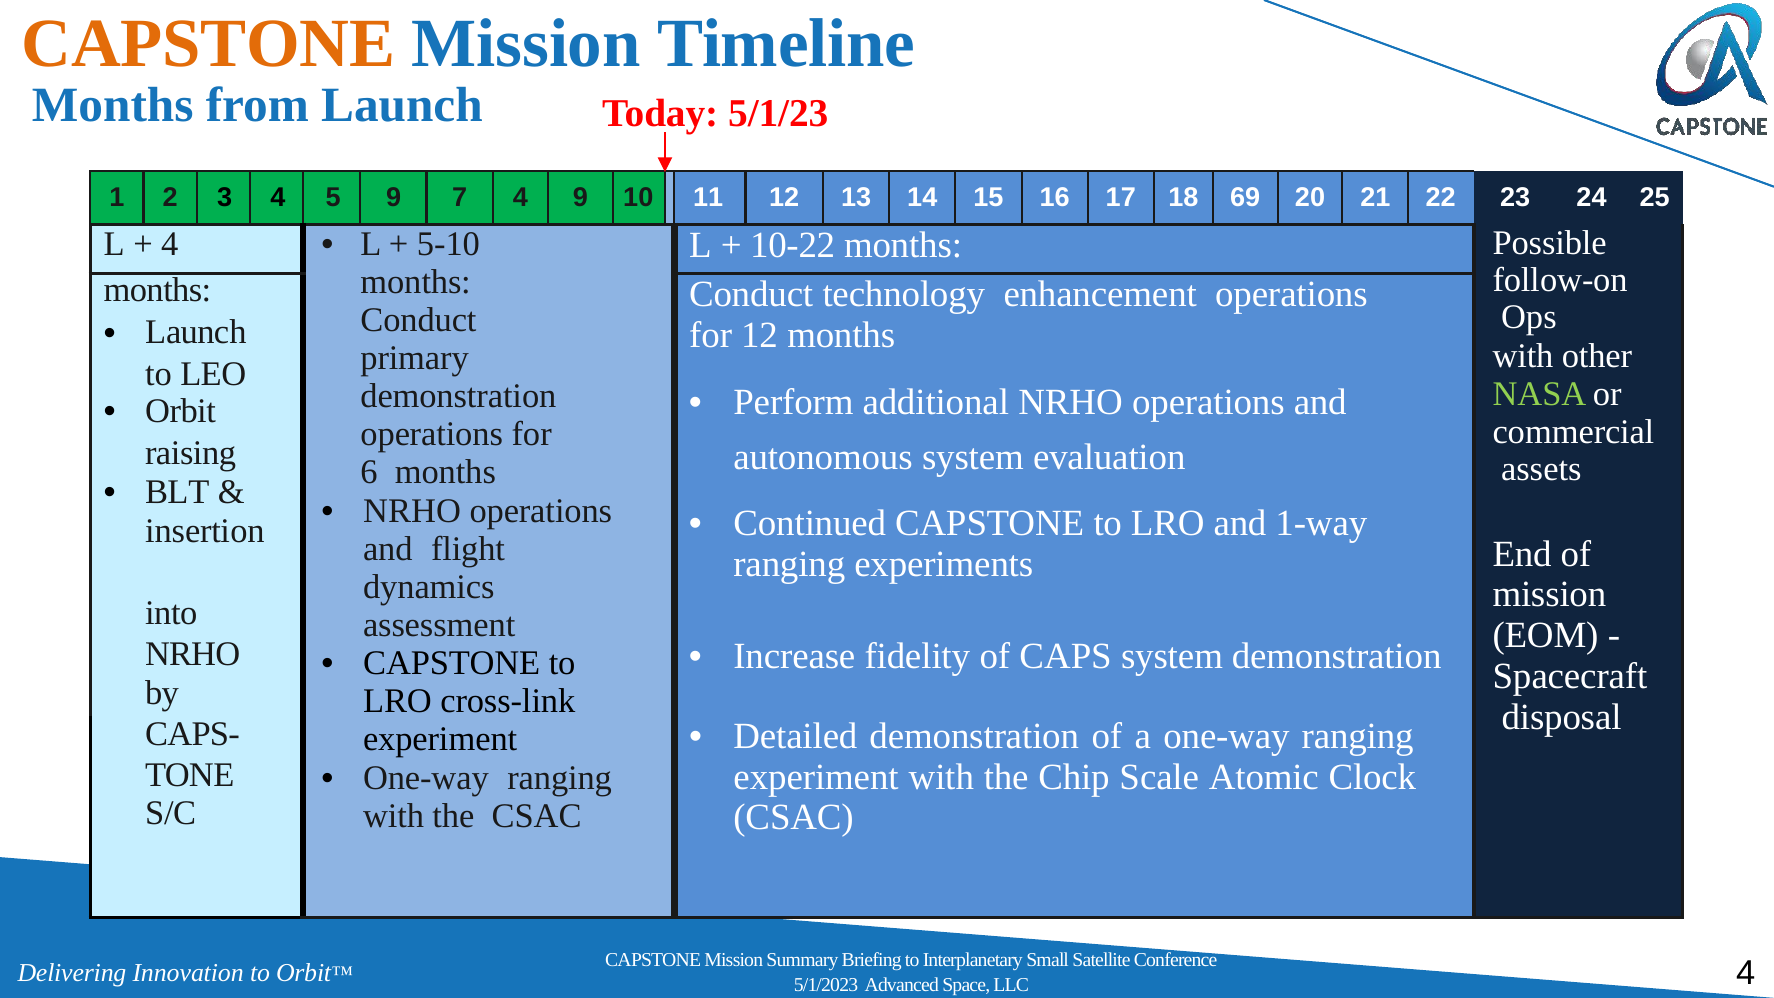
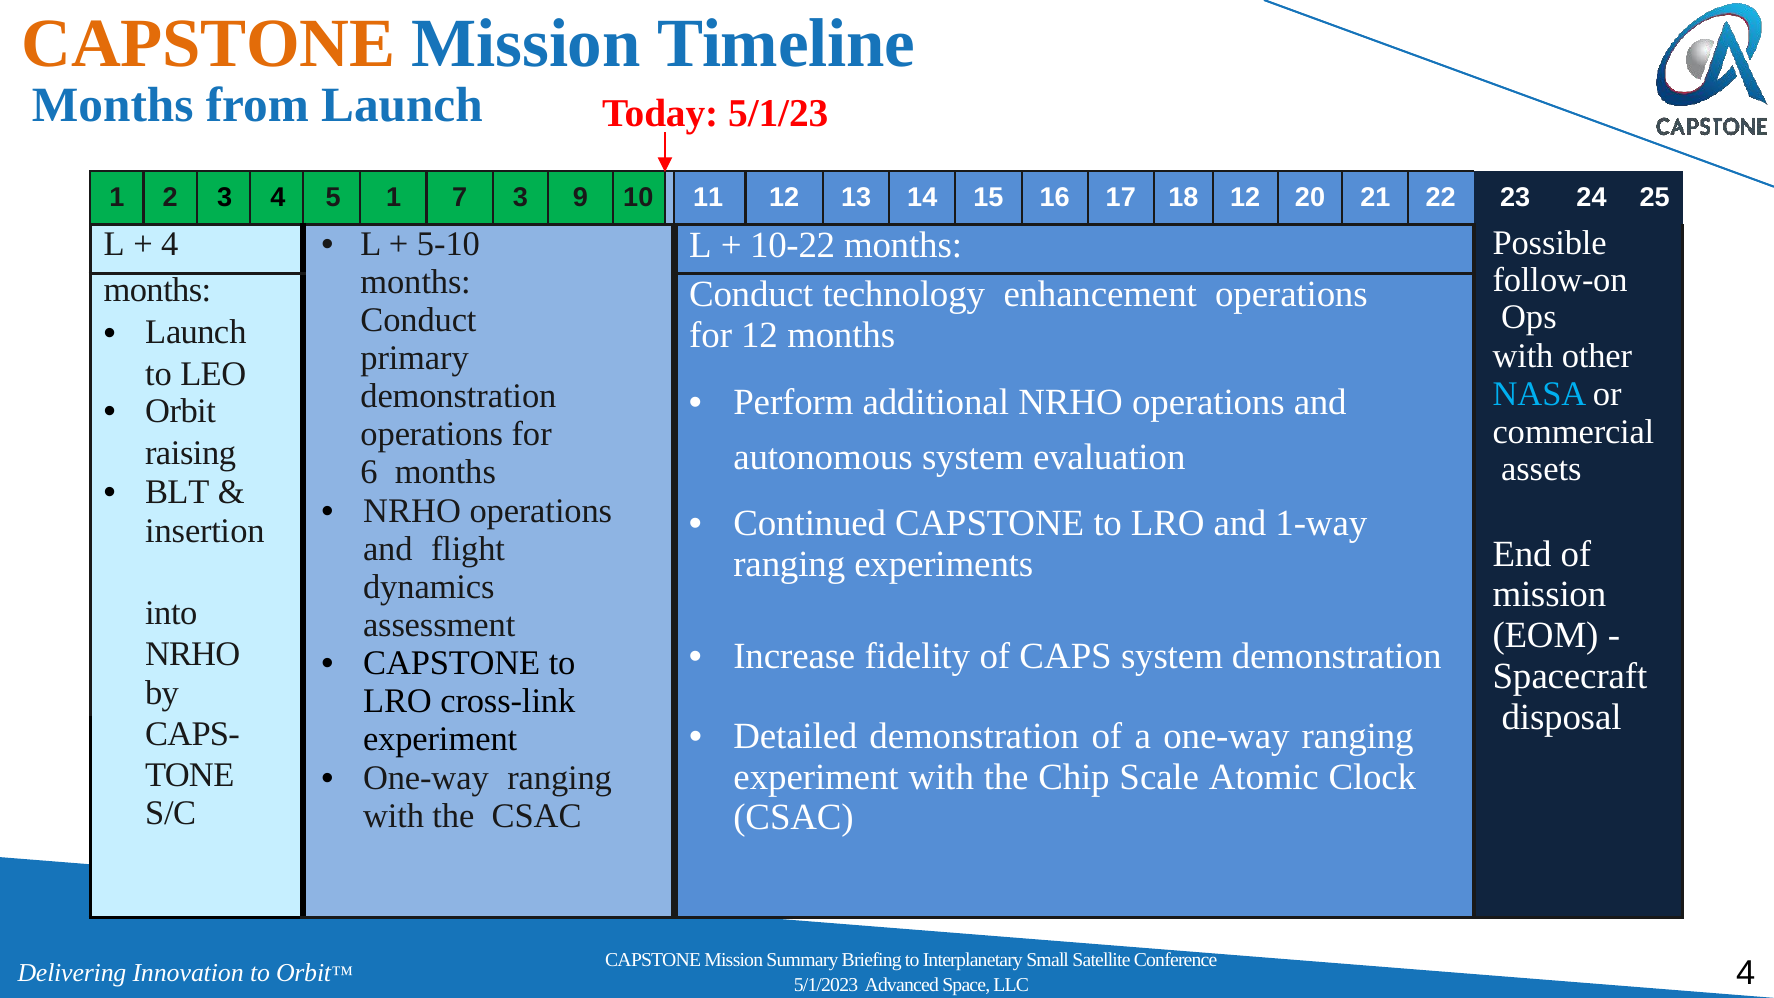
5 9: 9 -> 1
7 4: 4 -> 3
18 69: 69 -> 12
NASA colour: light green -> light blue
